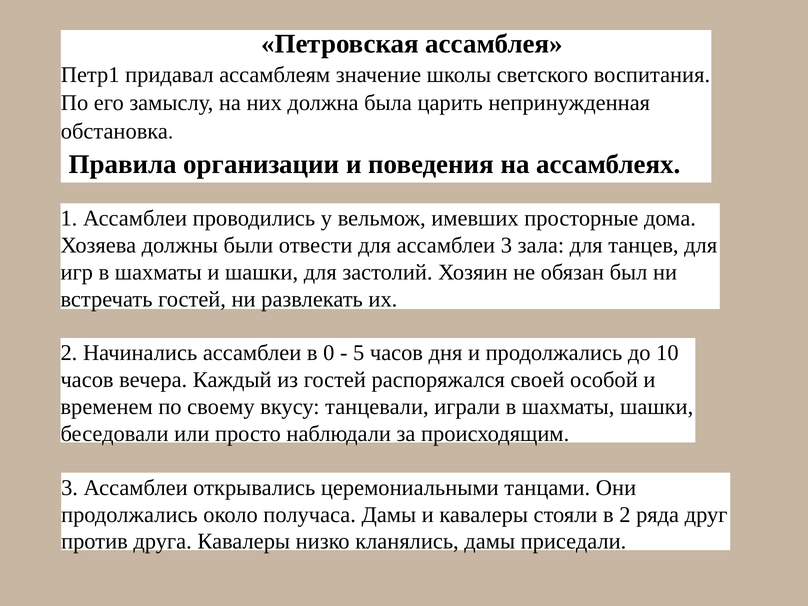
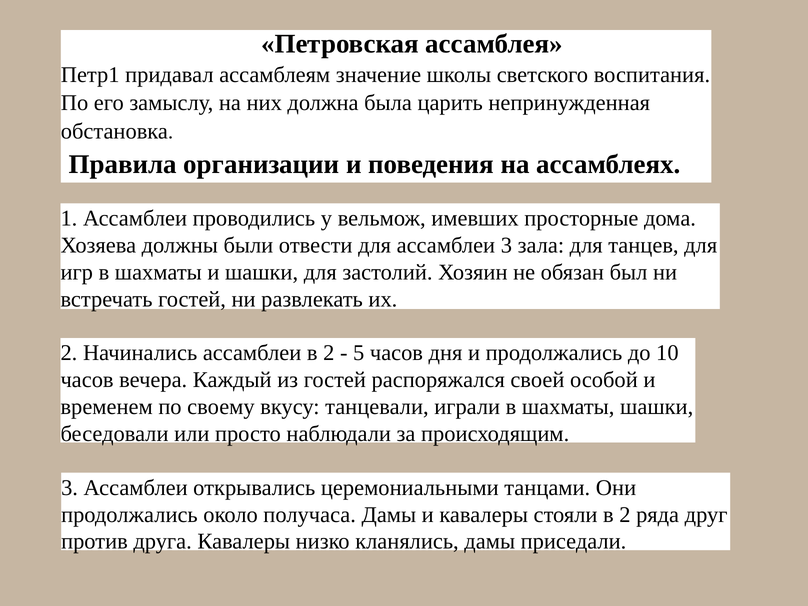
ассамблеи в 0: 0 -> 2
